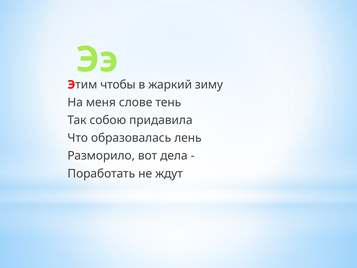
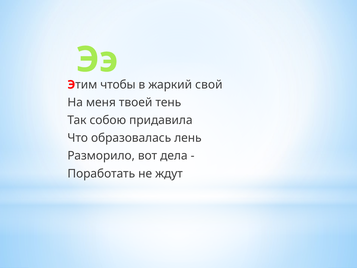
зиму: зиму -> свой
слове: слове -> твоей
